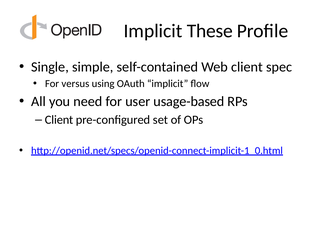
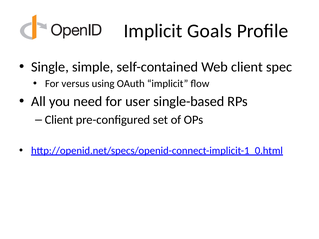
These: These -> Goals
usage-based: usage-based -> single-based
